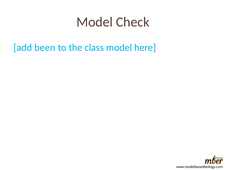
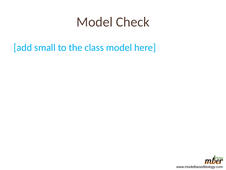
been: been -> small
